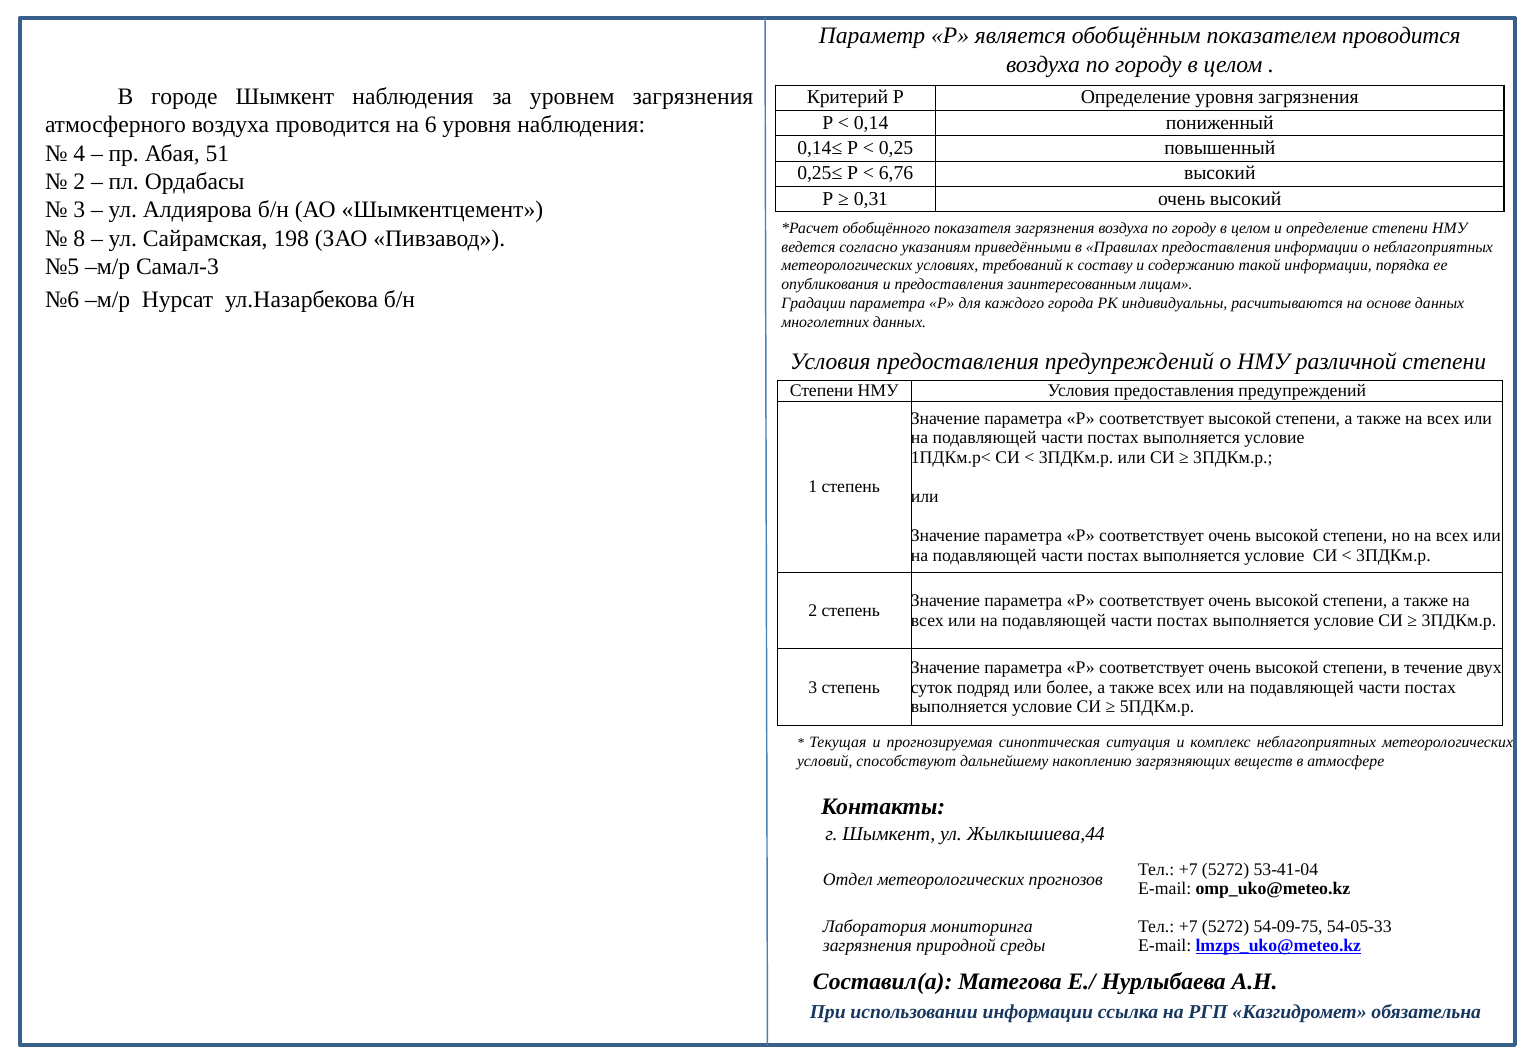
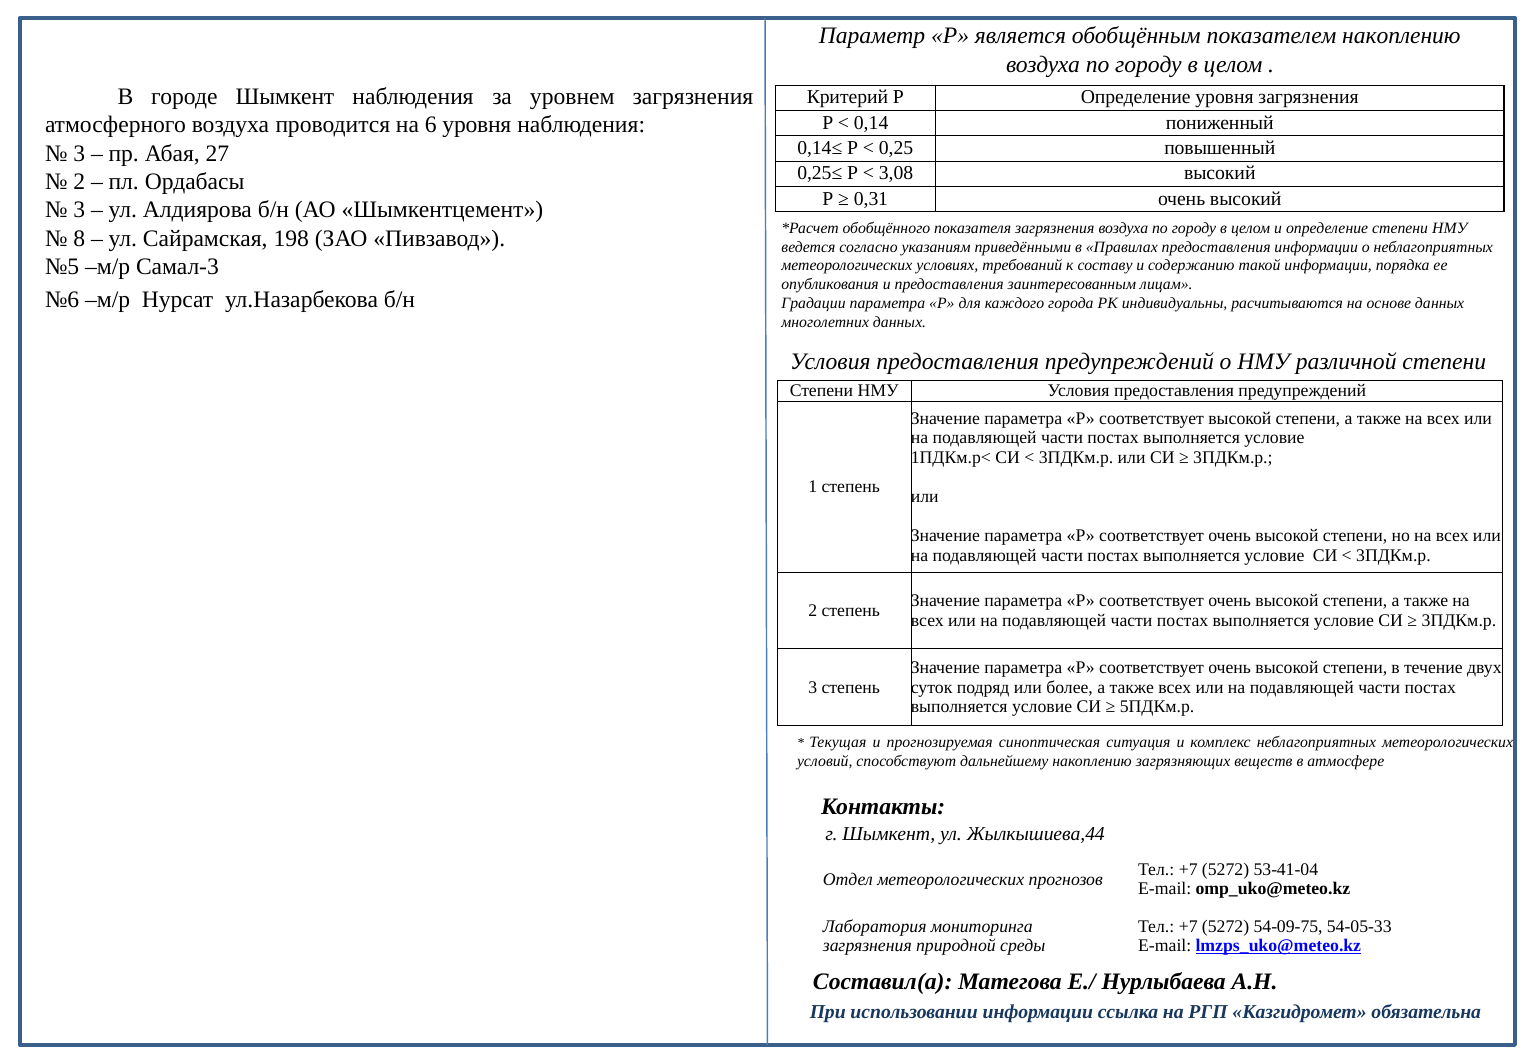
показателем проводится: проводится -> накоплению
4 at (79, 153): 4 -> 3
51: 51 -> 27
6,76: 6,76 -> 3,08
